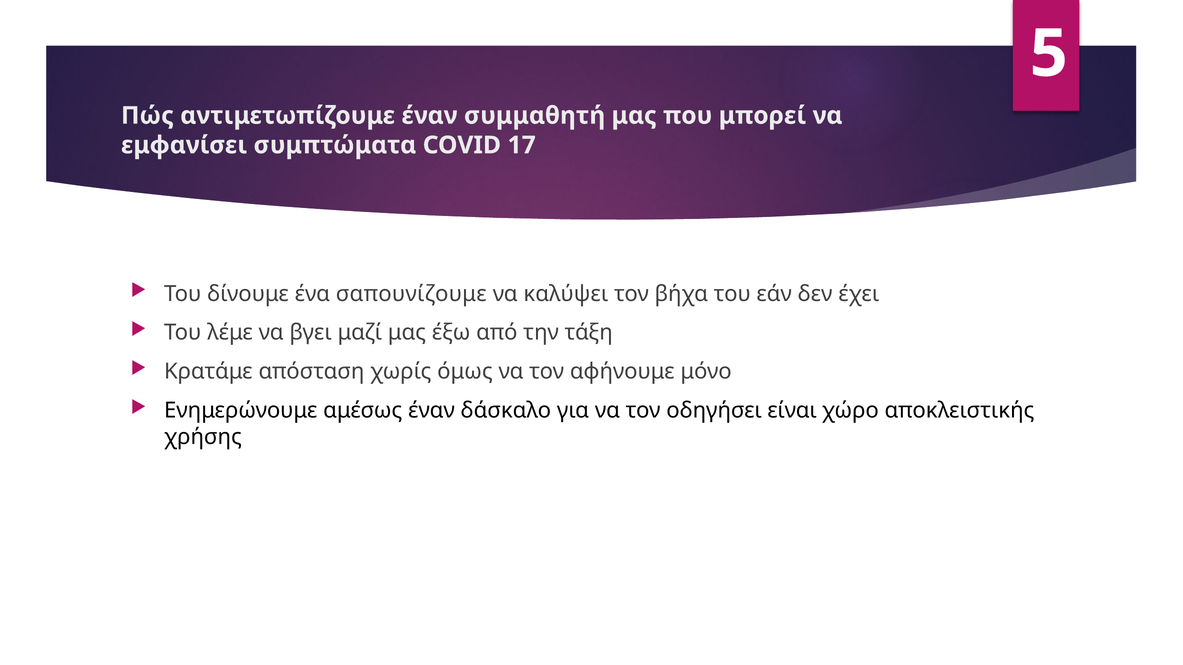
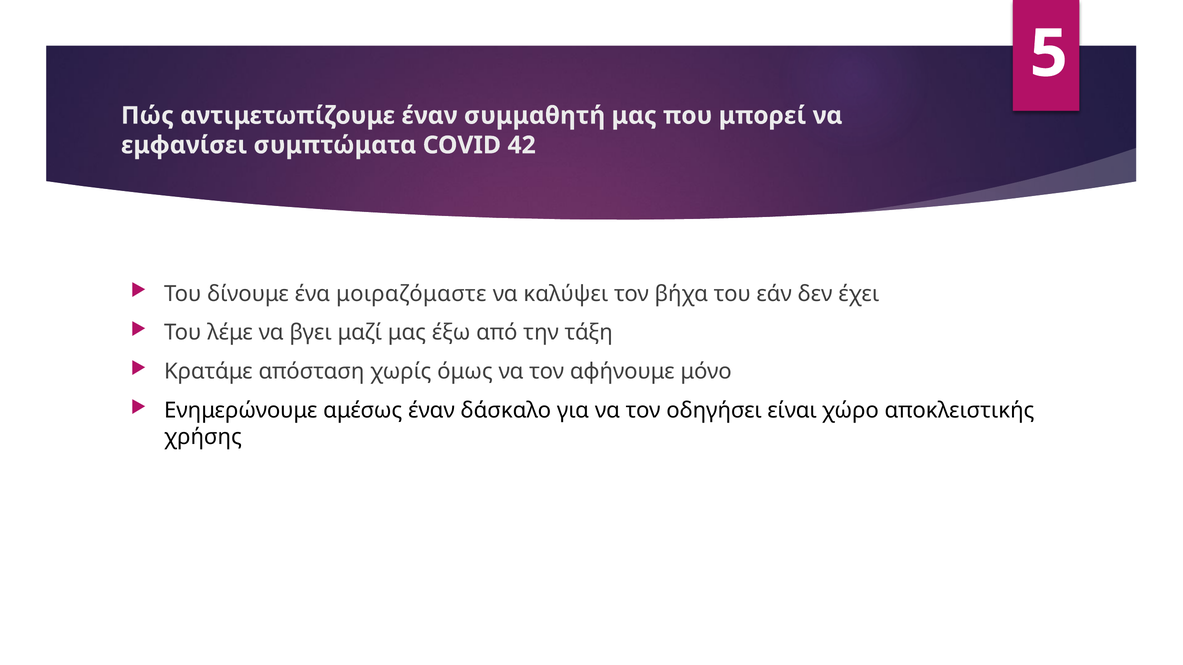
17: 17 -> 42
σαπουνίζουμε: σαπουνίζουμε -> μοιραζόμαστε
